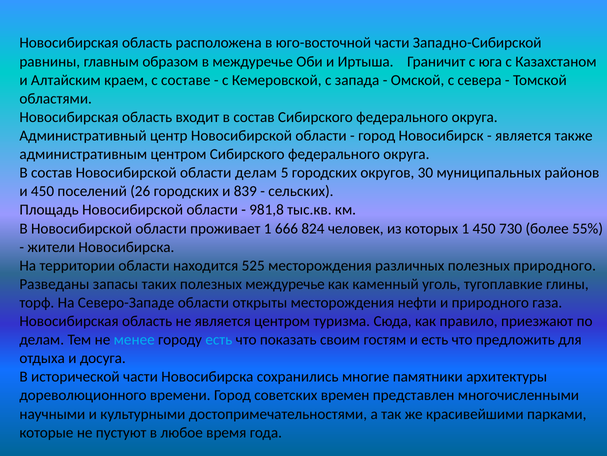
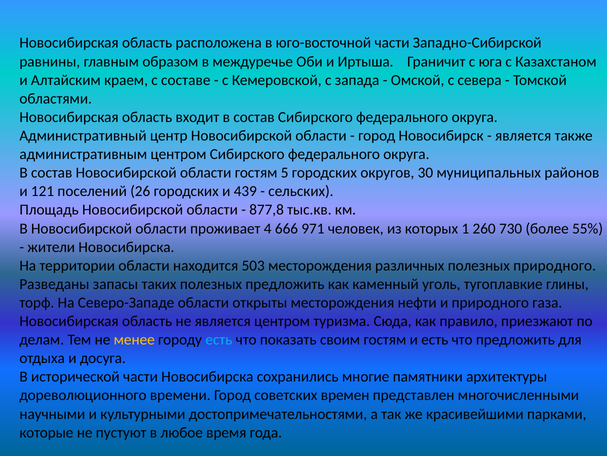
области делам: делам -> гостям
и 450: 450 -> 121
839: 839 -> 439
981,8: 981,8 -> 877,8
проживает 1: 1 -> 4
824: 824 -> 971
1 450: 450 -> 260
525: 525 -> 503
полезных междуречье: междуречье -> предложить
менее colour: light blue -> yellow
